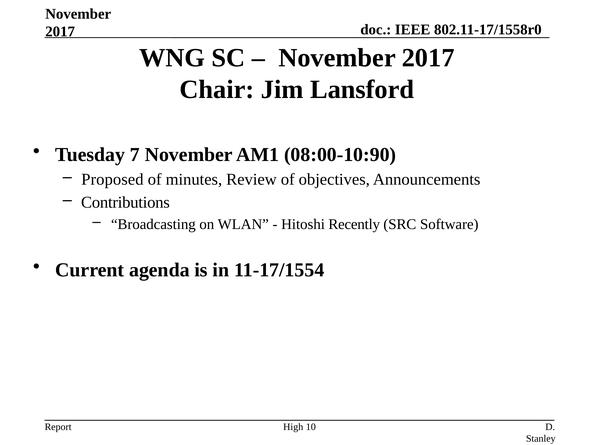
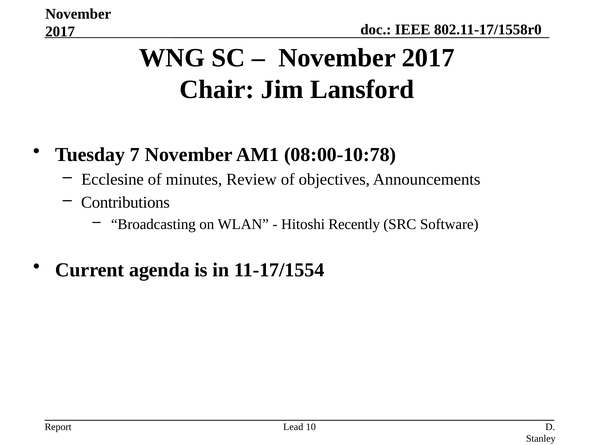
08:00-10:90: 08:00-10:90 -> 08:00-10:78
Proposed: Proposed -> Ecclesine
High: High -> Lead
